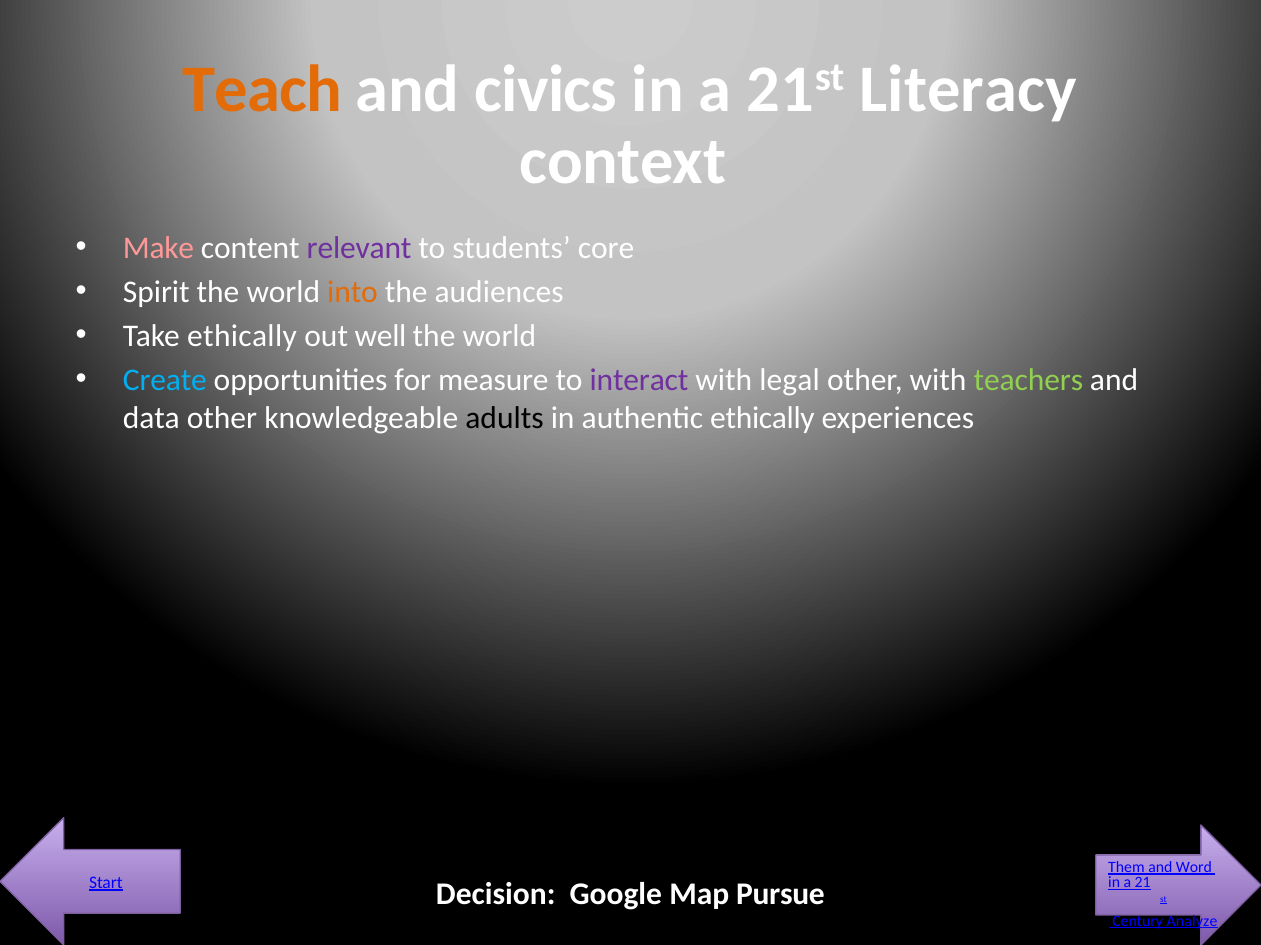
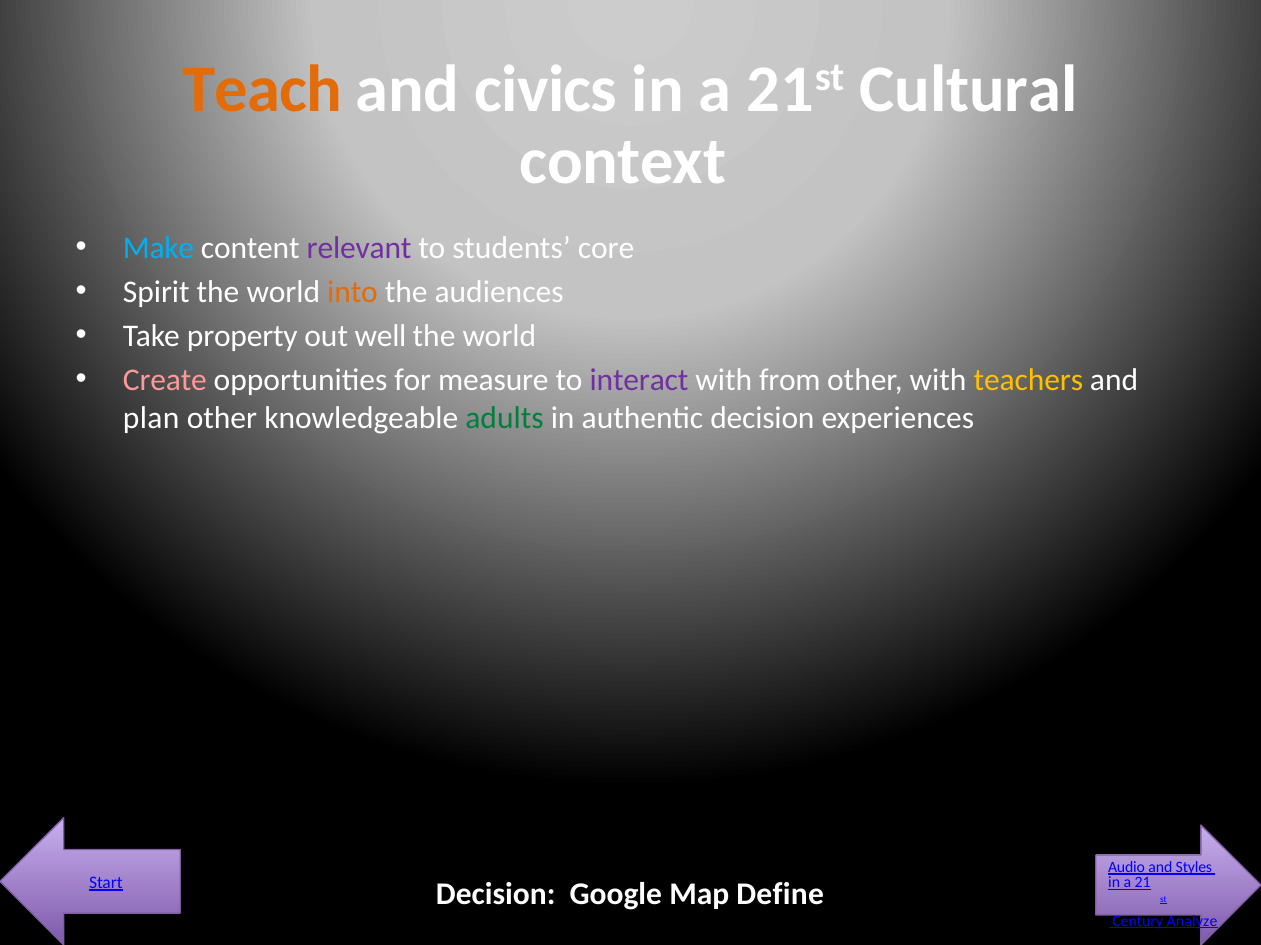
Literacy: Literacy -> Cultural
Make colour: pink -> light blue
Take ethically: ethically -> property
Create colour: light blue -> pink
legal: legal -> from
teachers colour: light green -> yellow
data: data -> plan
adults colour: black -> green
authentic ethically: ethically -> decision
Them: Them -> Audio
Word: Word -> Styles
Pursue: Pursue -> Define
